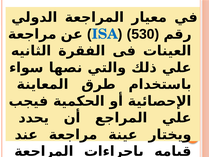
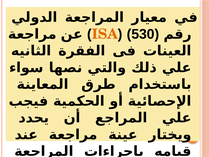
ISA colour: blue -> orange
